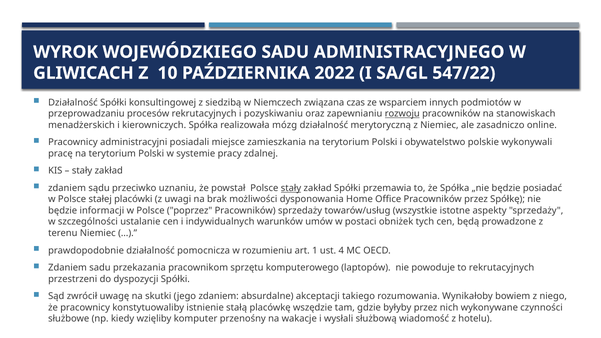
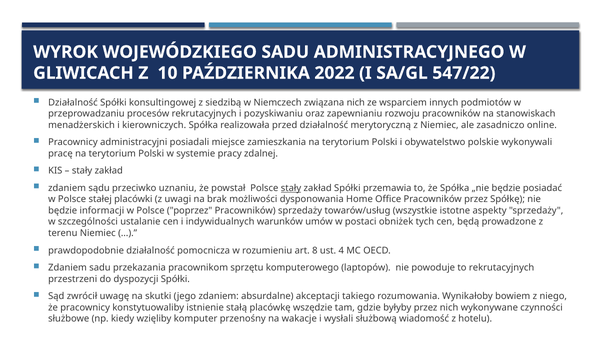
związana czas: czas -> nich
rozwoju underline: present -> none
mózg: mózg -> przed
1: 1 -> 8
